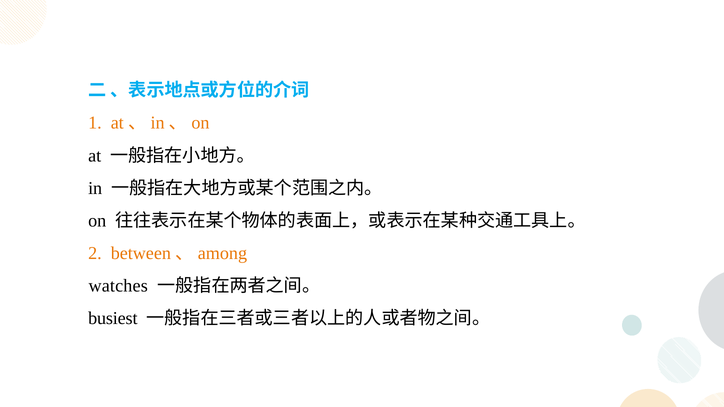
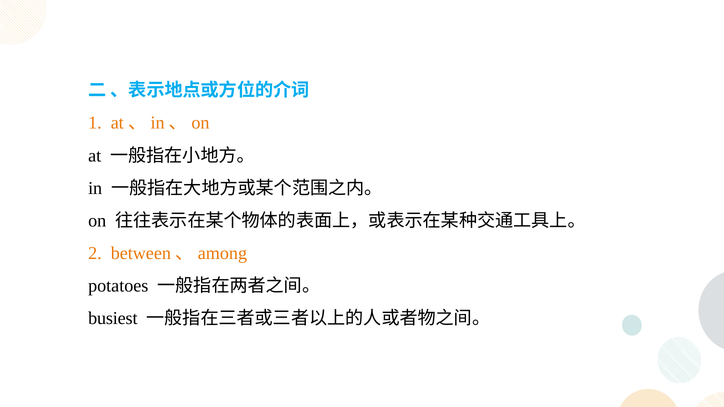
watches: watches -> potatoes
